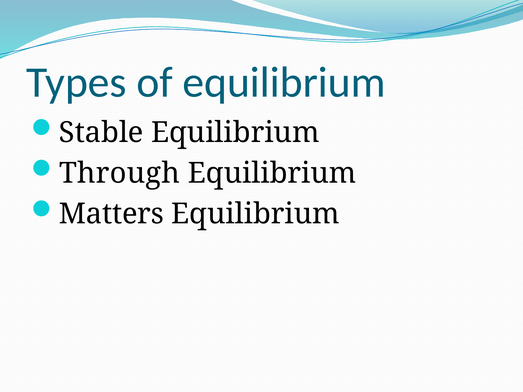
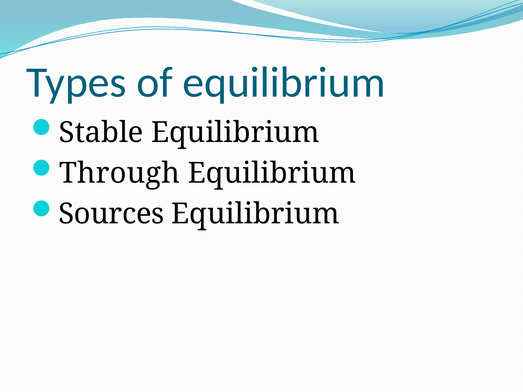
Matters: Matters -> Sources
